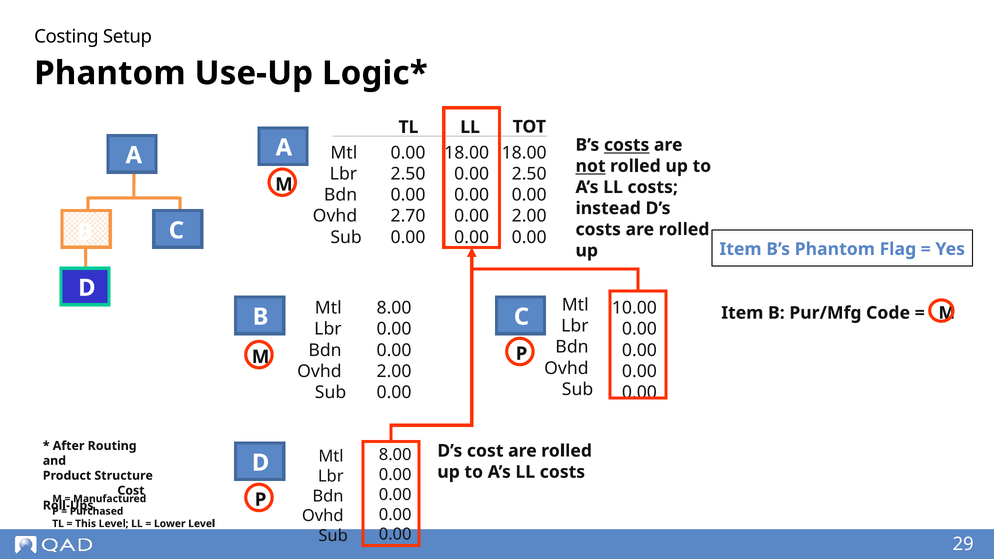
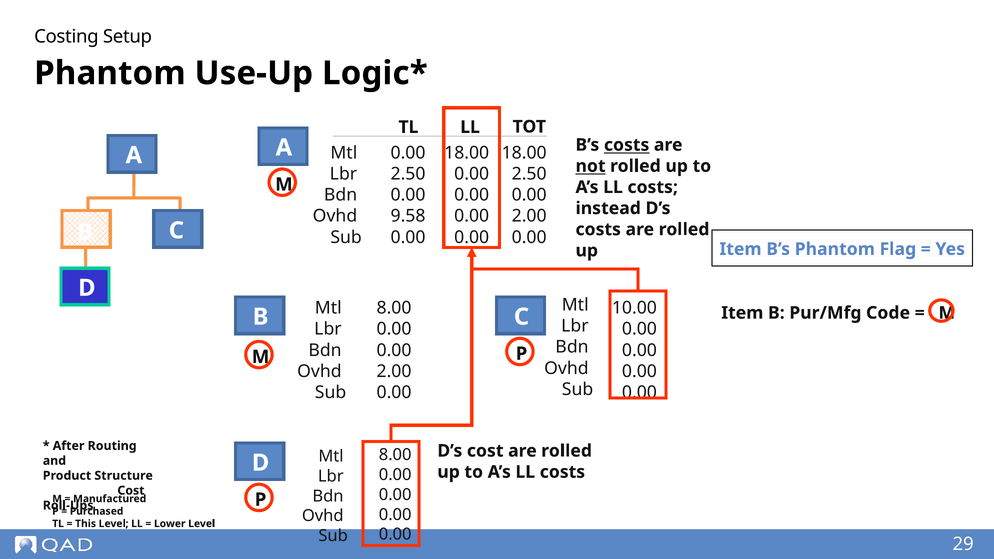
2.70: 2.70 -> 9.58
